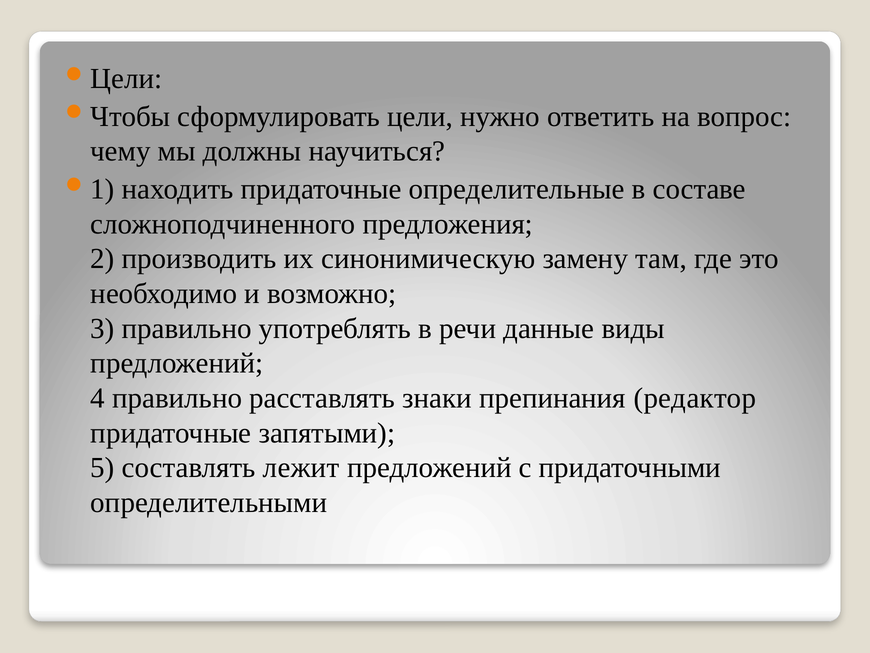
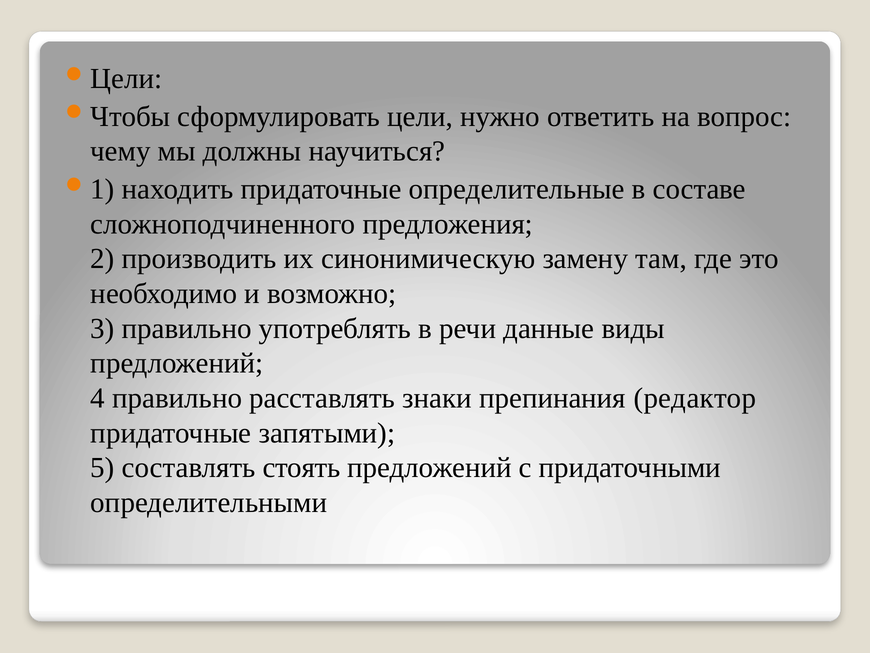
лежит: лежит -> стоять
